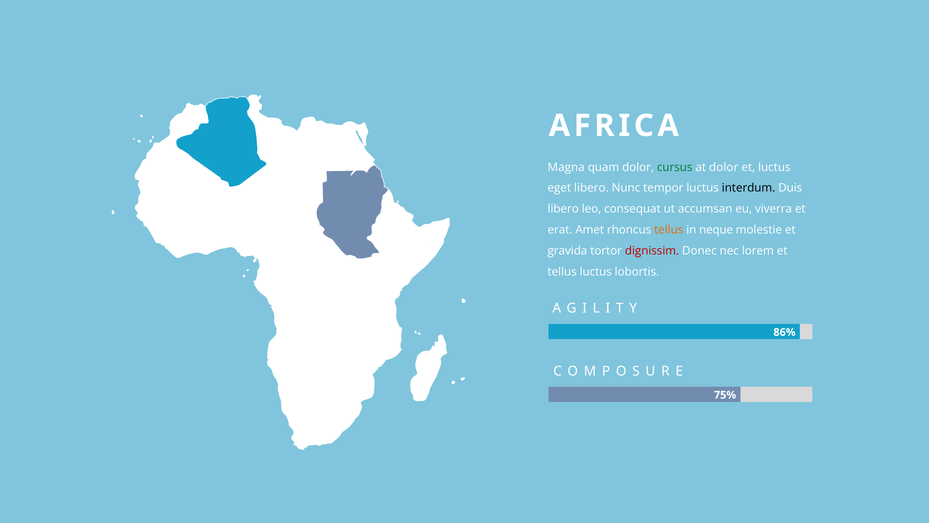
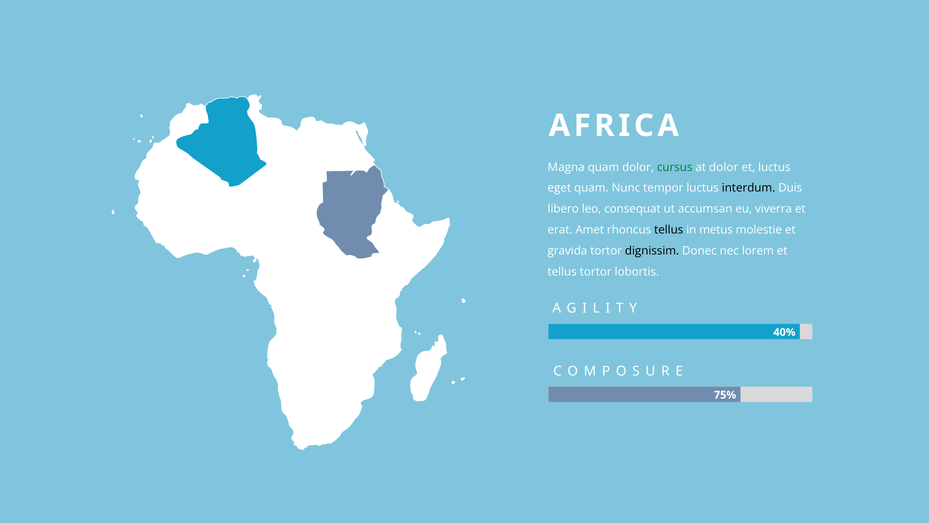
eget libero: libero -> quam
tellus at (669, 230) colour: orange -> black
neque: neque -> metus
dignissim colour: red -> black
tellus luctus: luctus -> tortor
86%: 86% -> 40%
